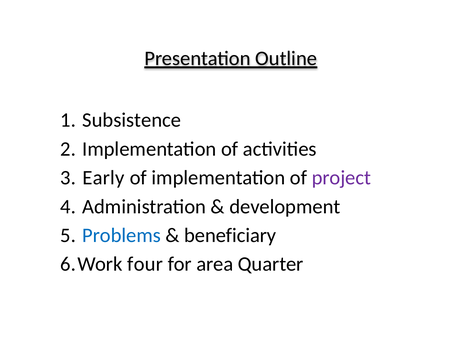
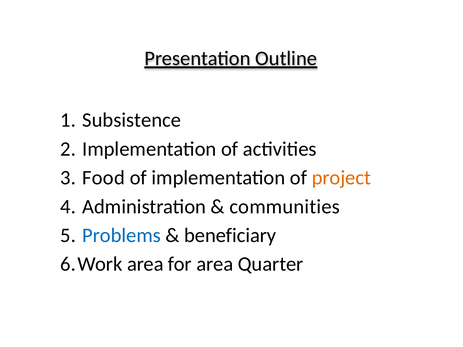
Early: Early -> Food
project colour: purple -> orange
development: development -> communities
four at (145, 264): four -> area
